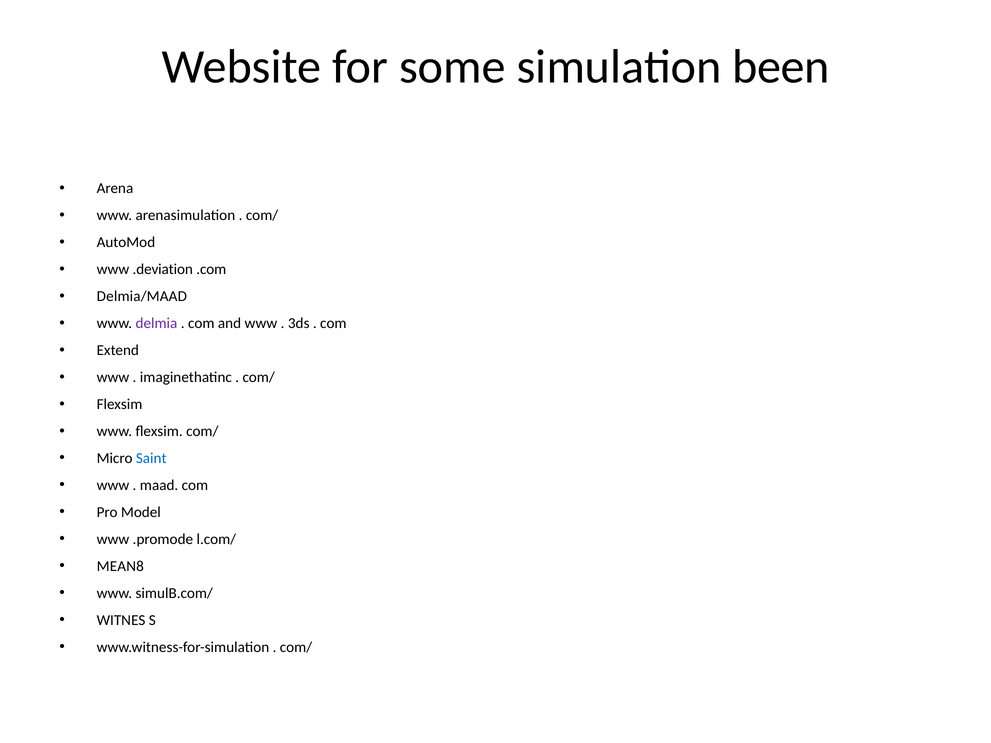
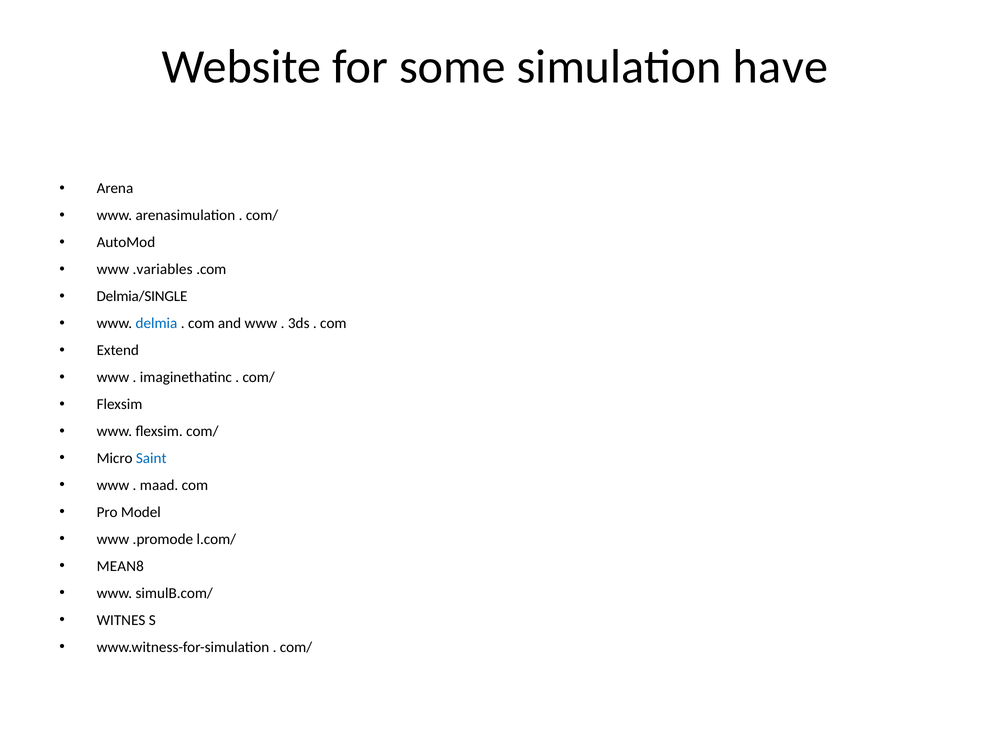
been: been -> have
.deviation: .deviation -> .variables
Delmia/MAAD: Delmia/MAAD -> Delmia/SINGLE
delmia colour: purple -> blue
